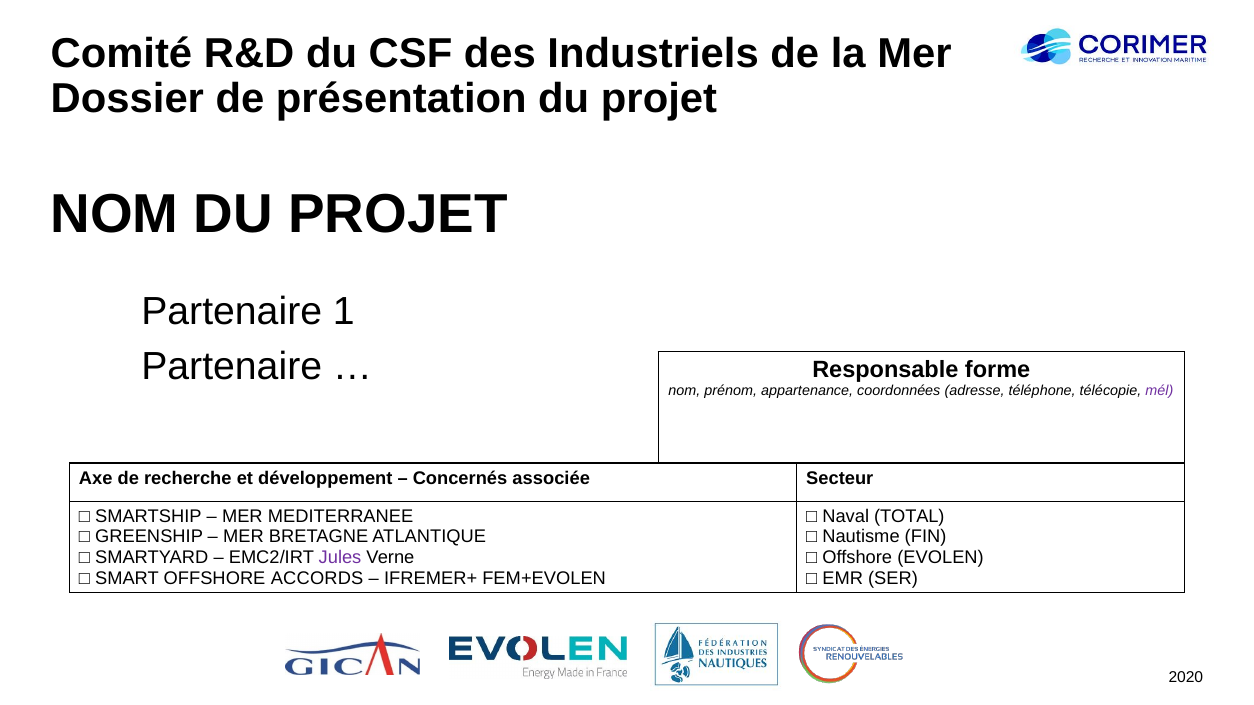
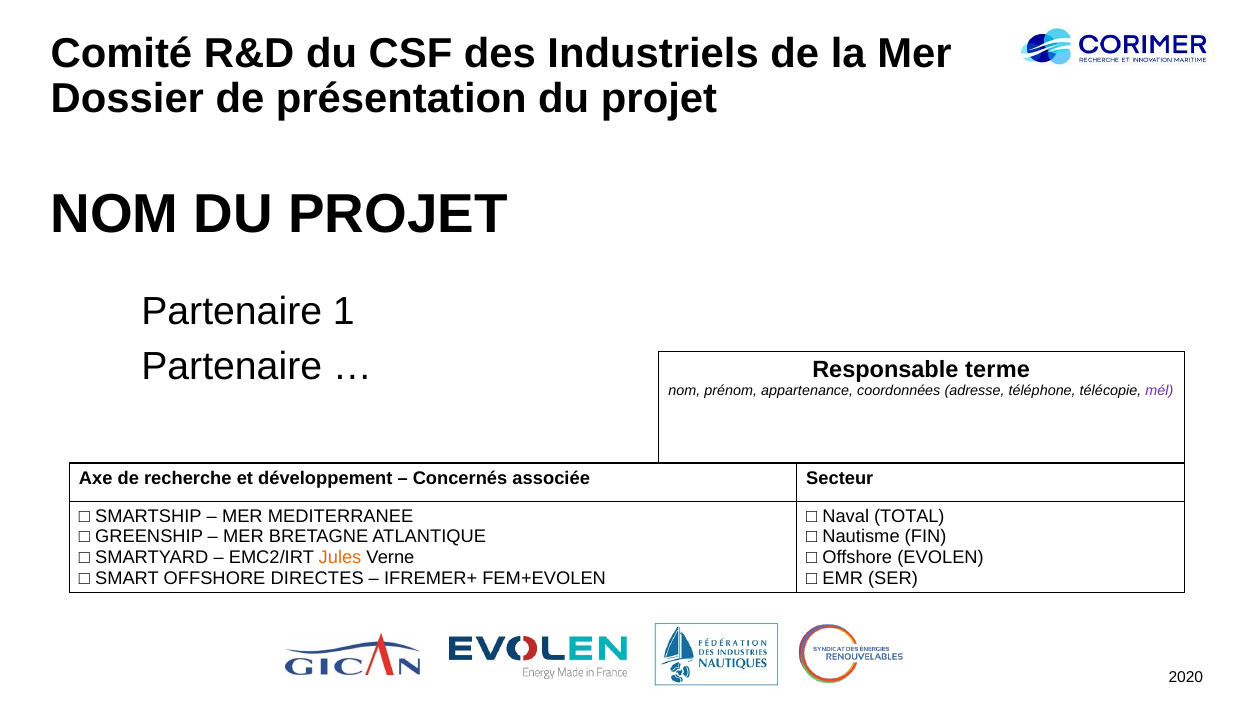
forme: forme -> terme
Jules colour: purple -> orange
ACCORDS: ACCORDS -> DIRECTES
